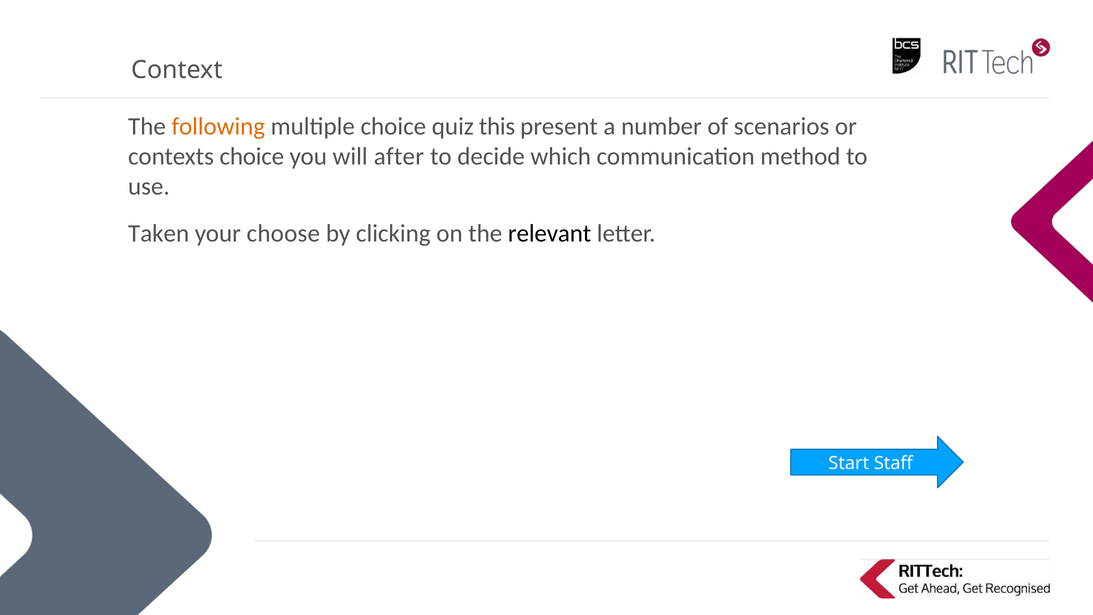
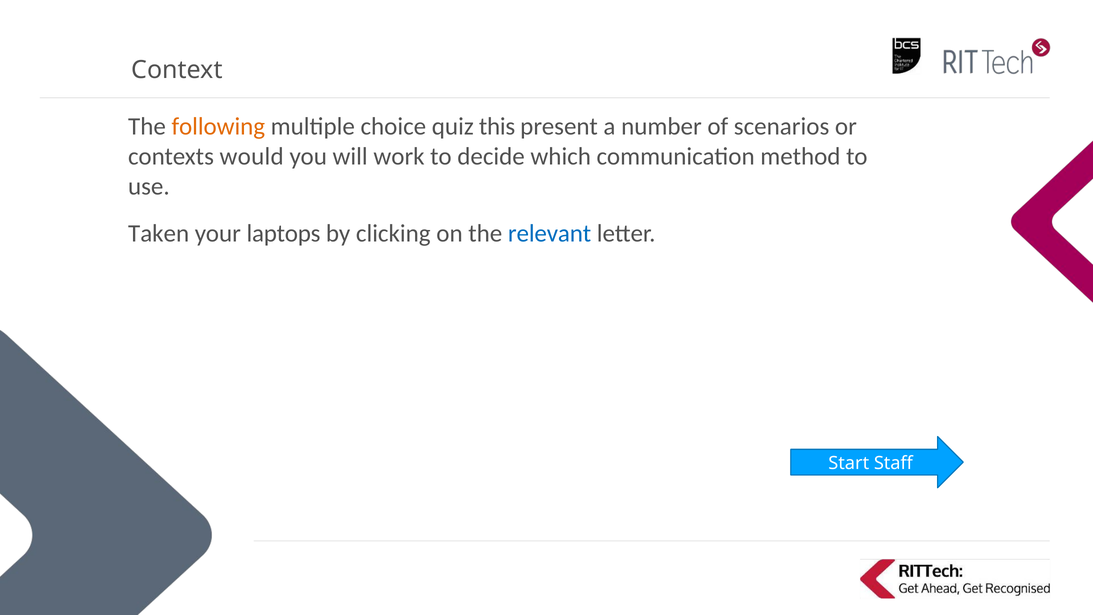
contexts choice: choice -> would
after: after -> work
choose: choose -> laptops
relevant colour: black -> blue
